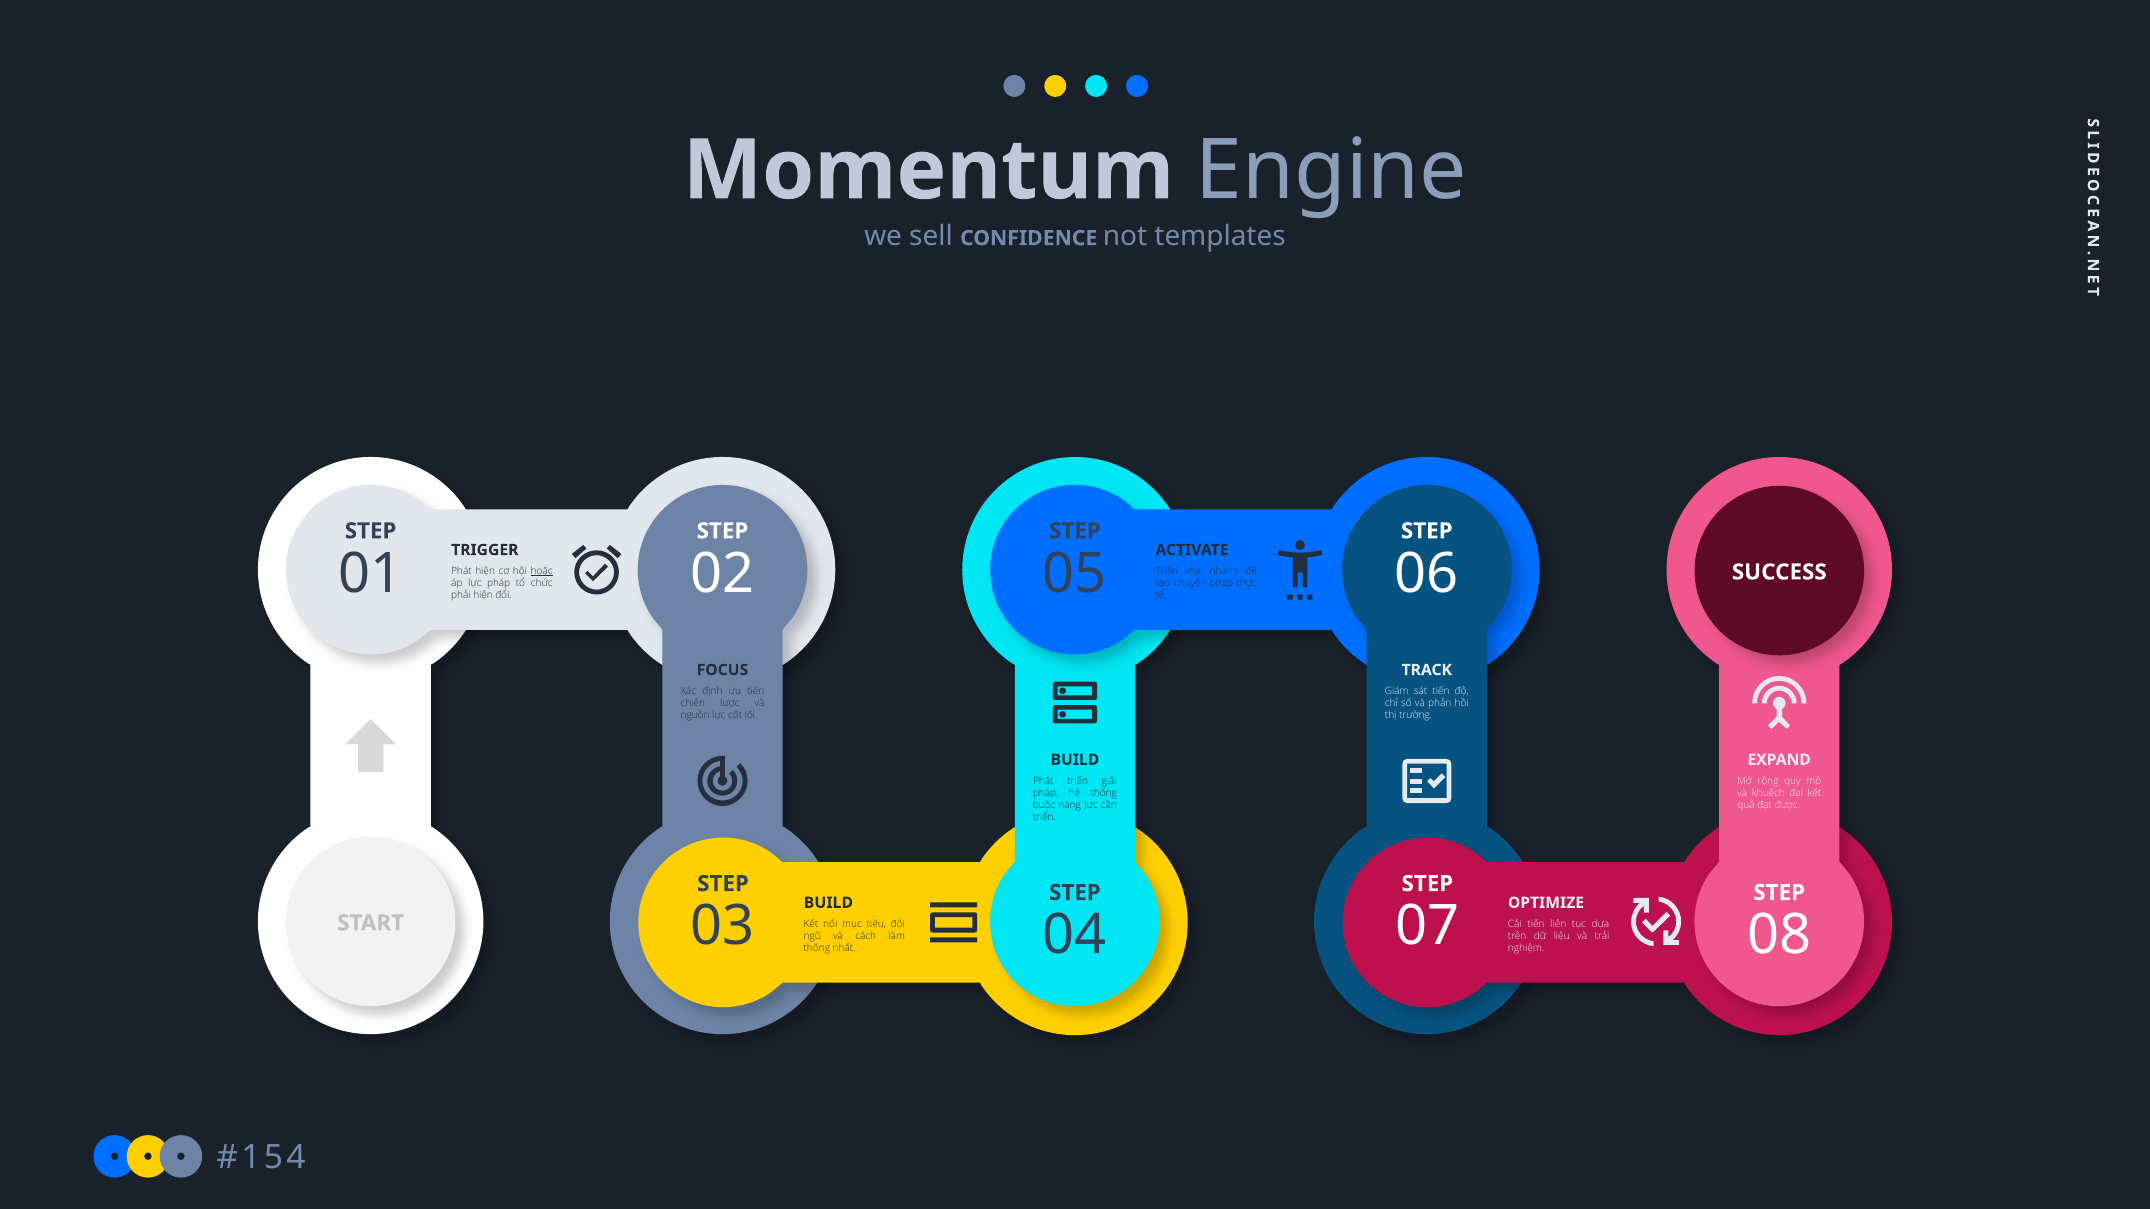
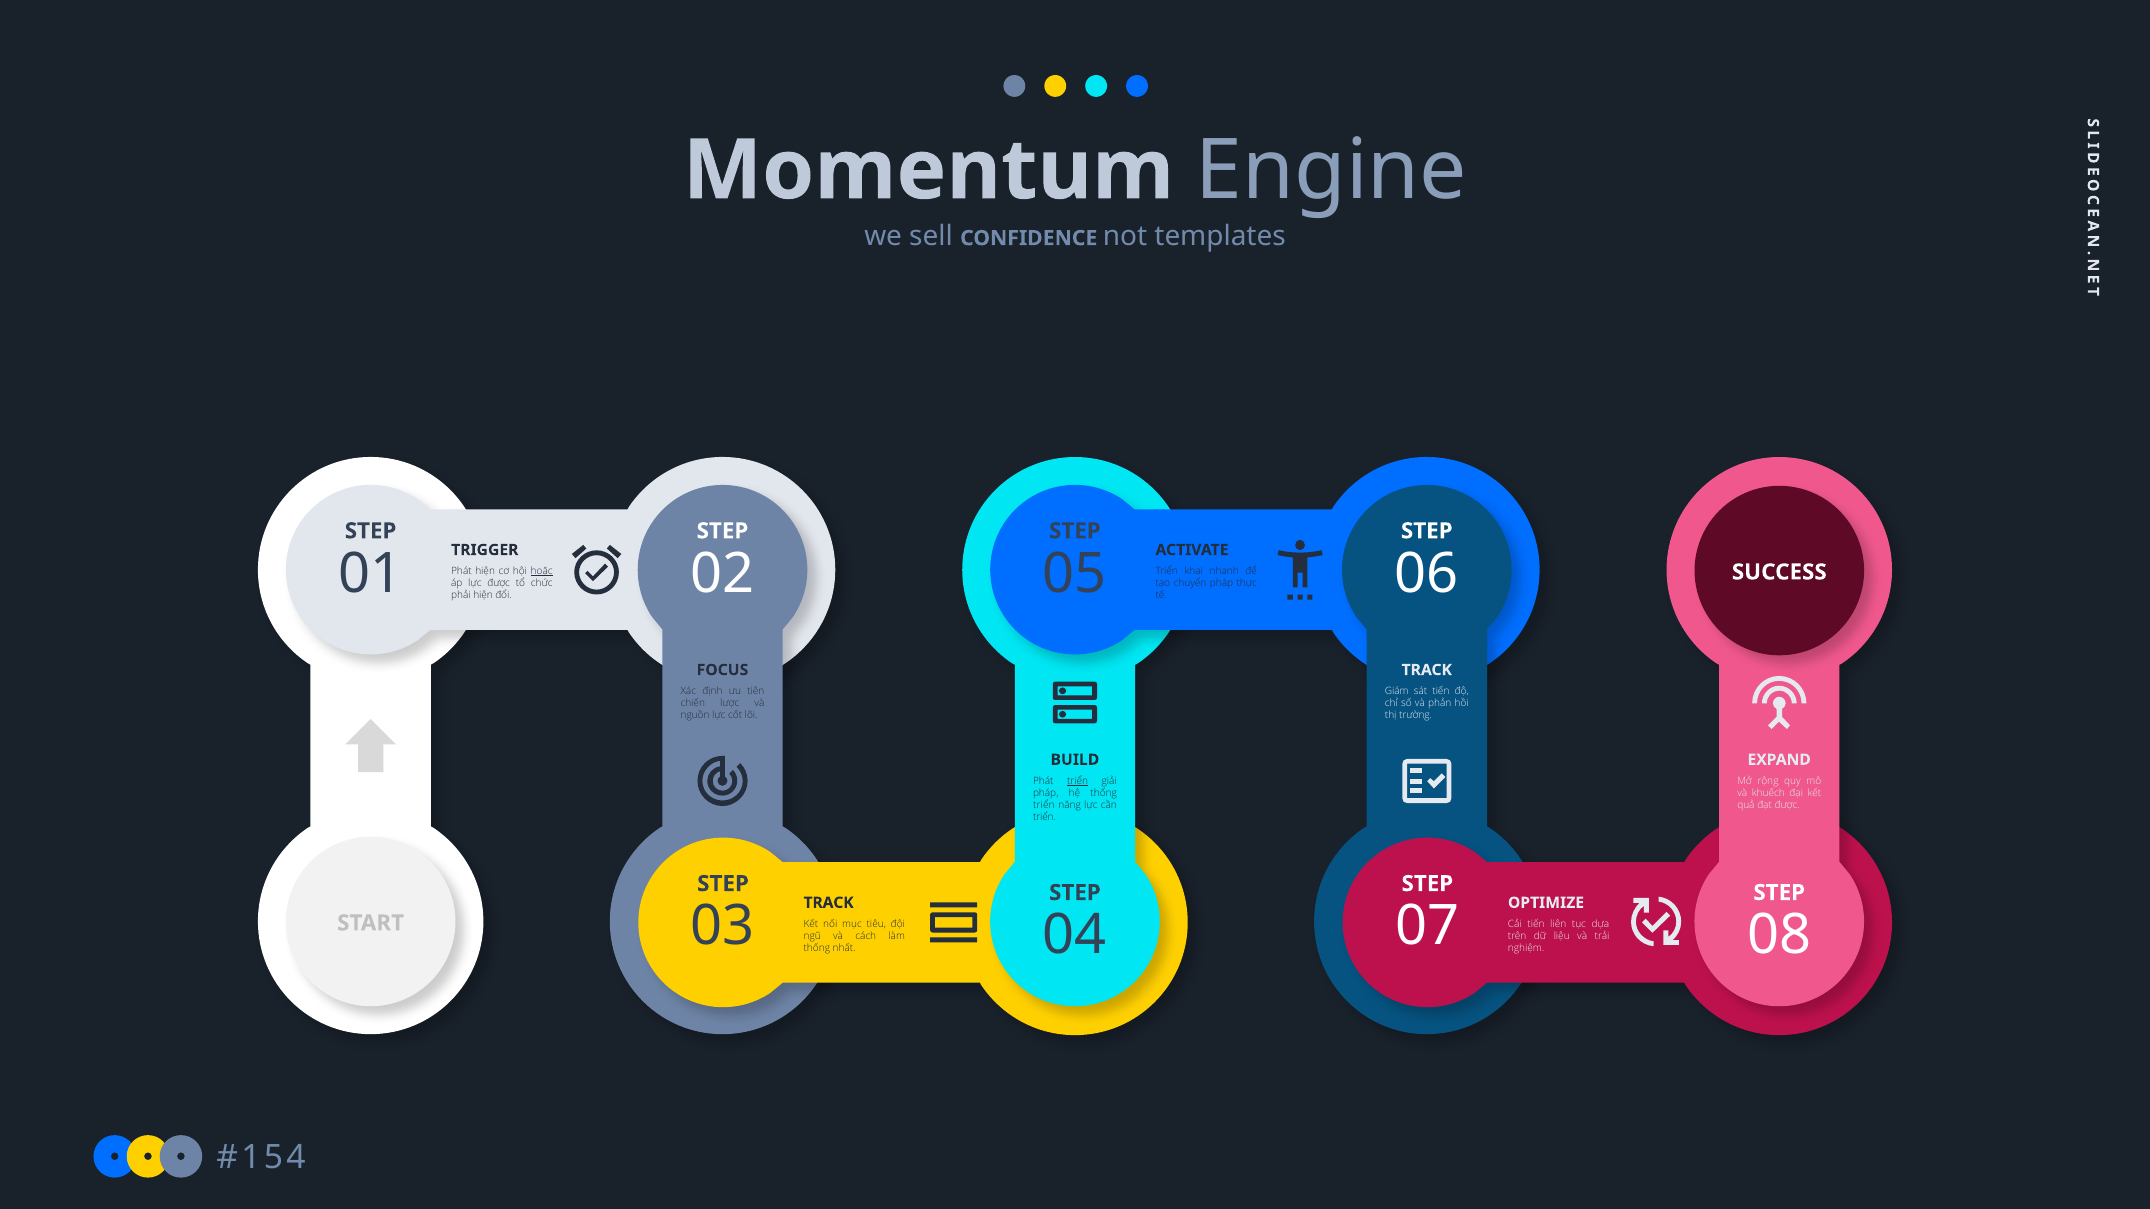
lực pháp: pháp -> được
triển at (1078, 781) underline: none -> present
buộc at (1044, 805): buộc -> triển
BUILD at (828, 903): BUILD -> TRACK
